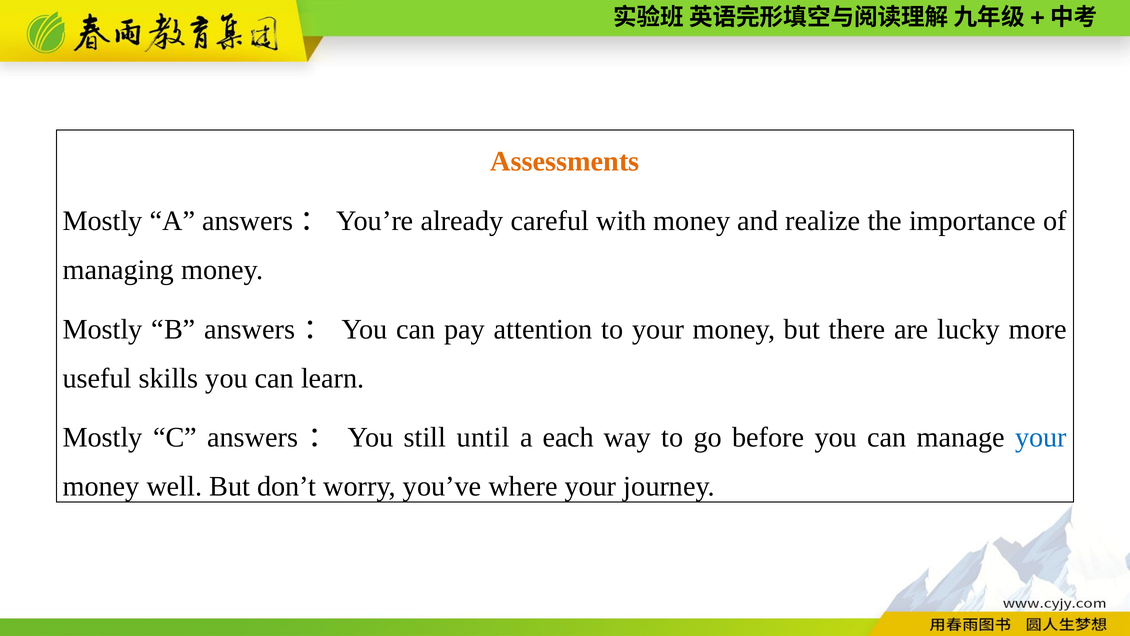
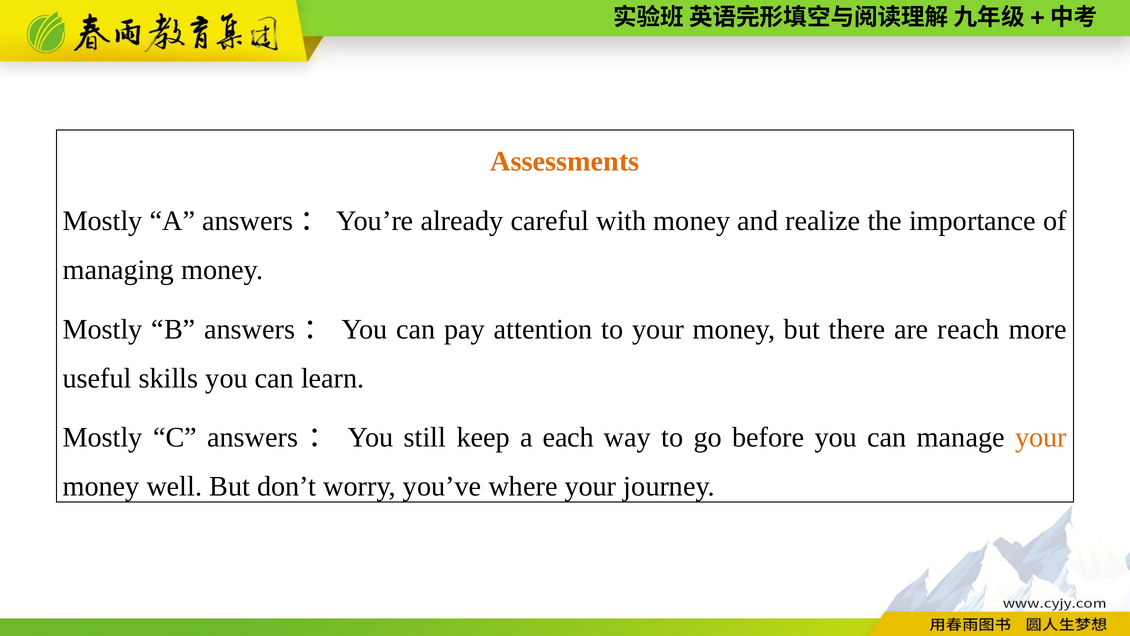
lucky: lucky -> reach
until: until -> keep
your at (1041, 437) colour: blue -> orange
